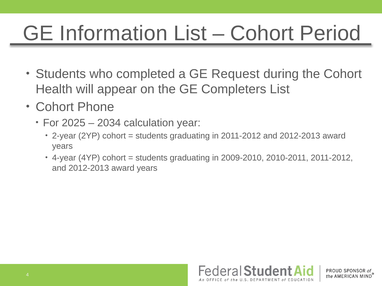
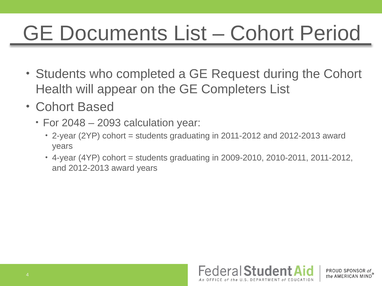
Information: Information -> Documents
Phone: Phone -> Based
2025: 2025 -> 2048
2034: 2034 -> 2093
